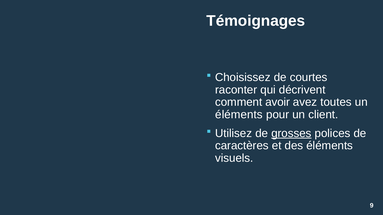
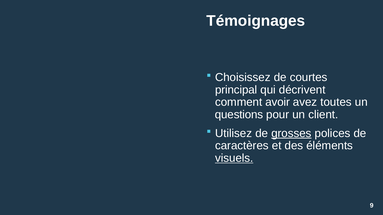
raconter: raconter -> principal
éléments at (239, 115): éléments -> questions
visuels underline: none -> present
